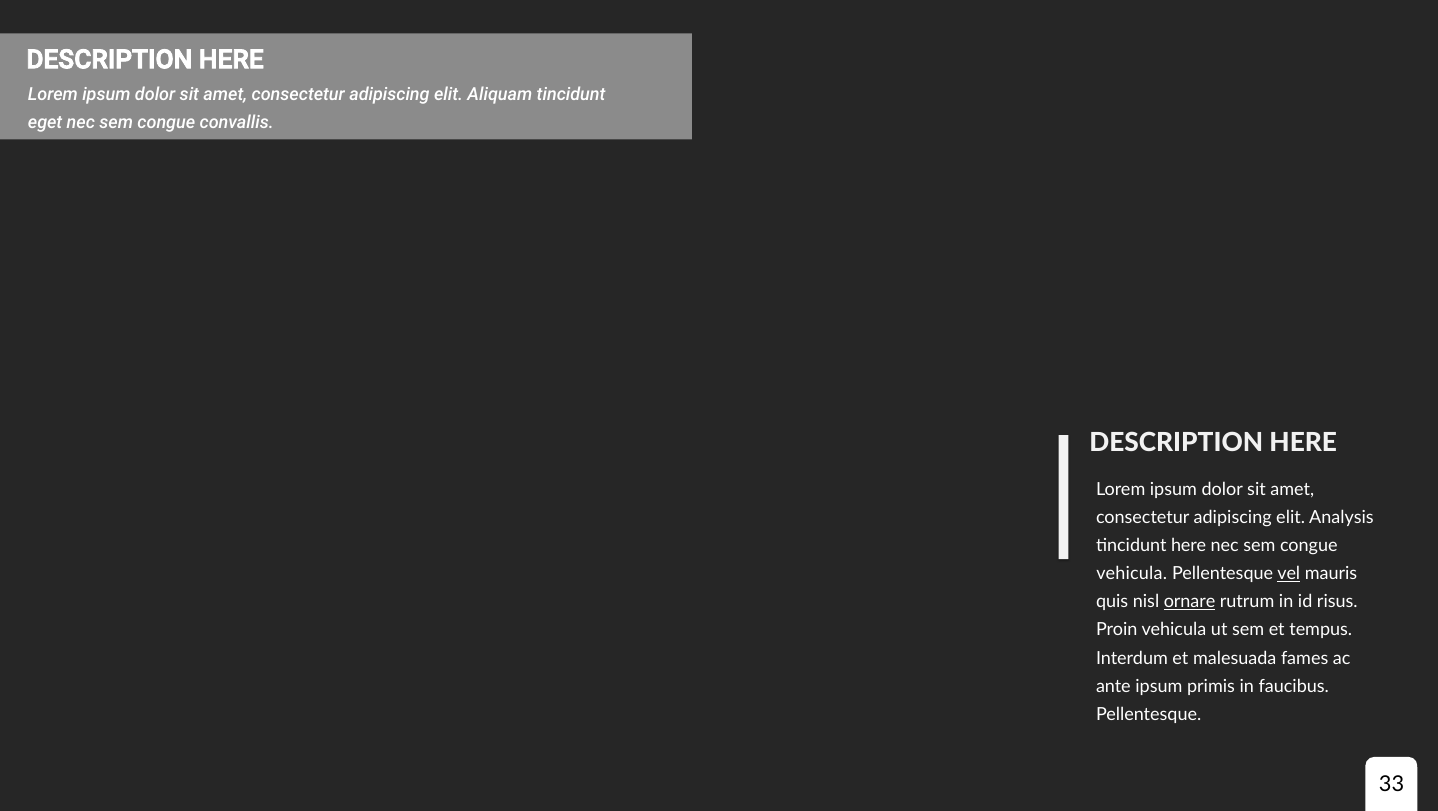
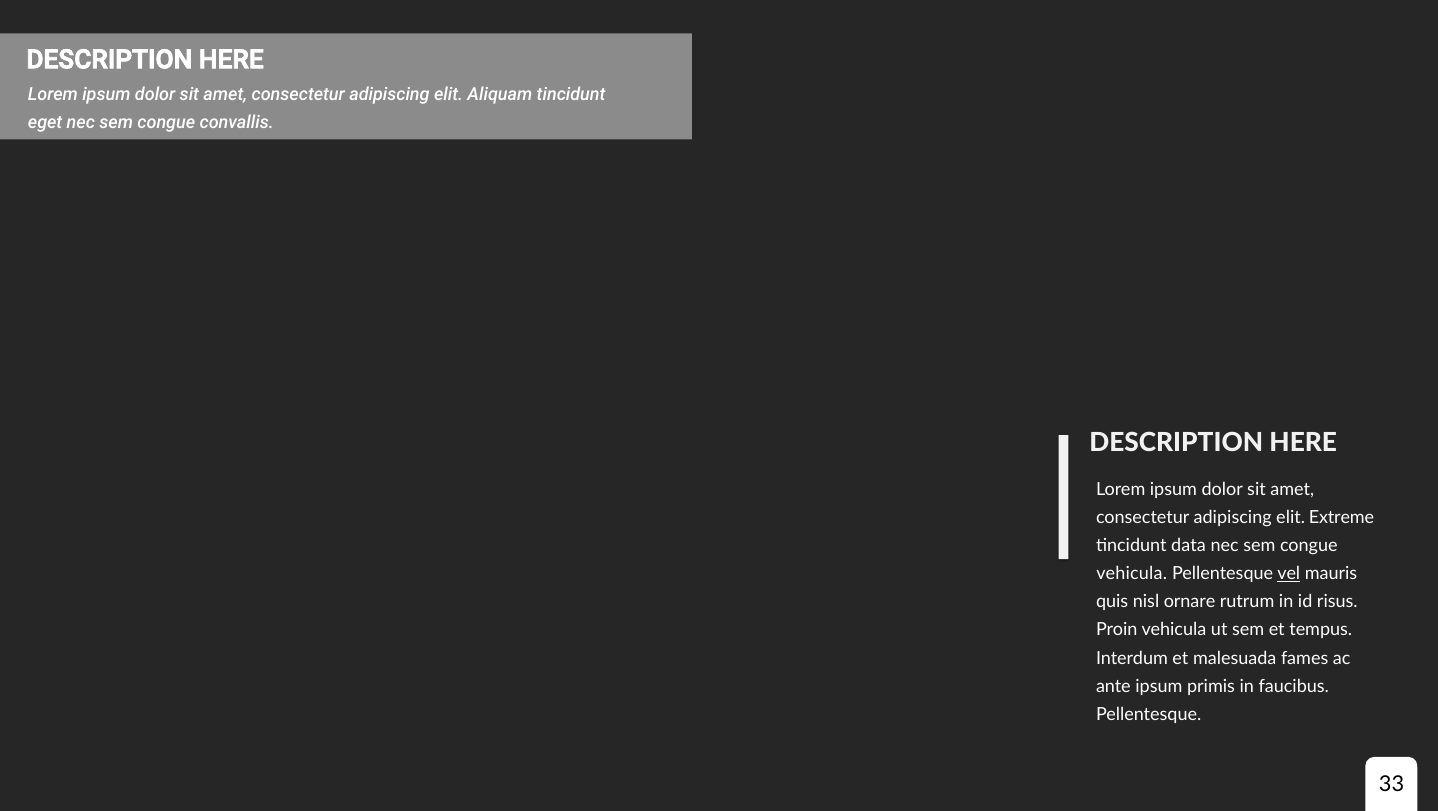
Analysis: Analysis -> Extreme
tincidunt here: here -> data
ornare underline: present -> none
